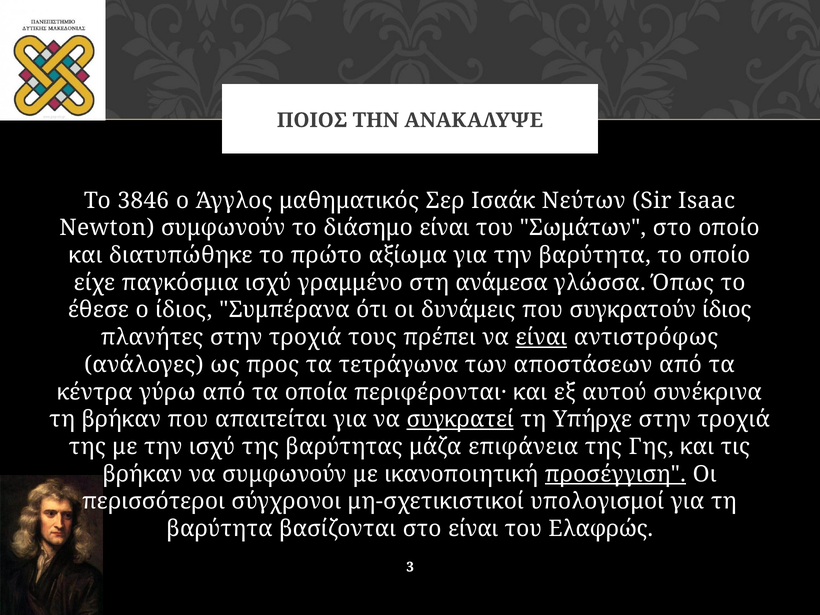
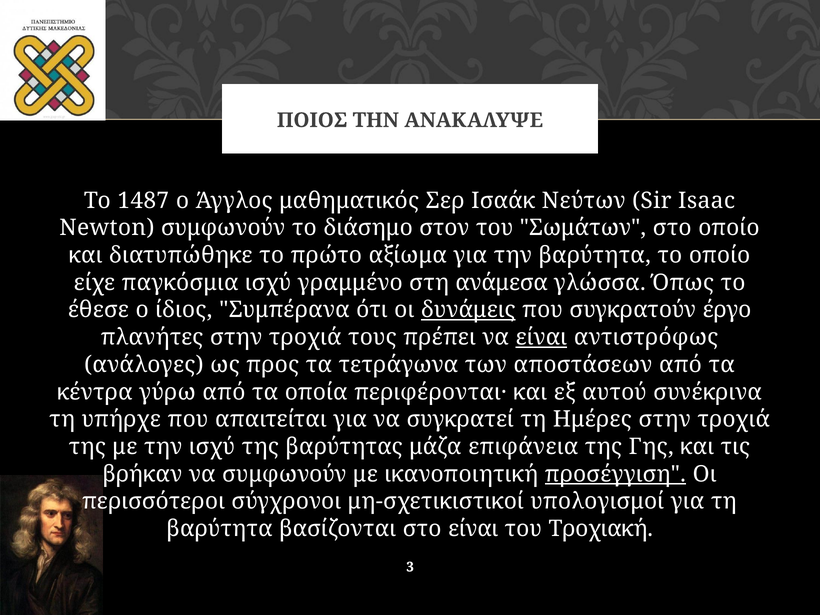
3846: 3846 -> 1487
διάσημο είναι: είναι -> στον
δυνάμεις underline: none -> present
συγκρατούν ίδιος: ίδιος -> έργο
τη βρήκαν: βρήκαν -> υπήρχε
συγκρατεί underline: present -> none
Υπήρχε: Υπήρχε -> Ημέρες
Ελαφρώς: Ελαφρώς -> Τροχιακή
